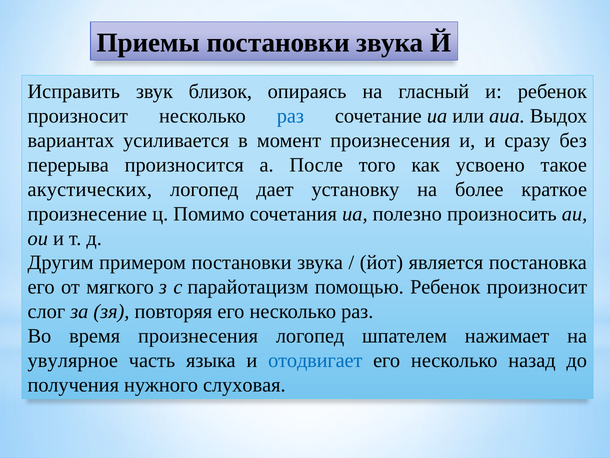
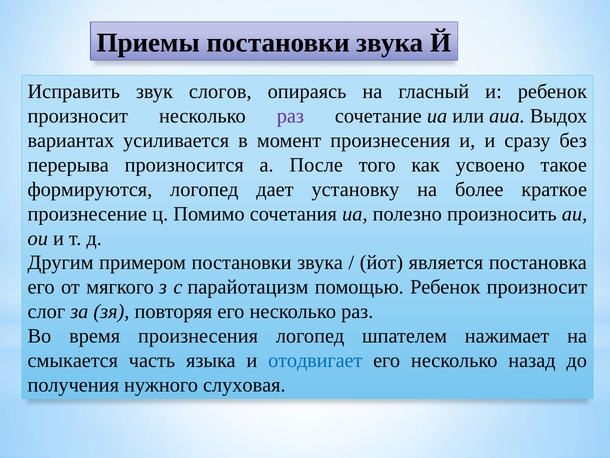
близок: близок -> слогов
раз at (290, 116) colour: blue -> purple
акустических: акустических -> формируются
увулярное: увулярное -> смыкается
